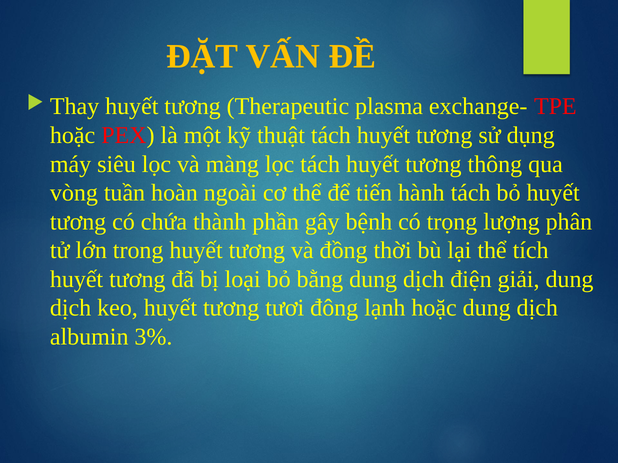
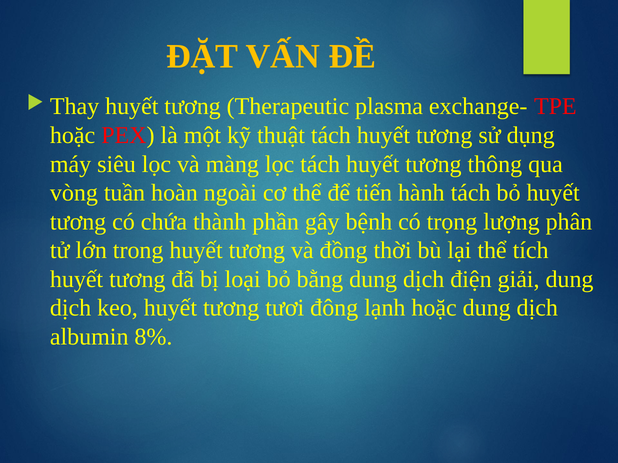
3%: 3% -> 8%
